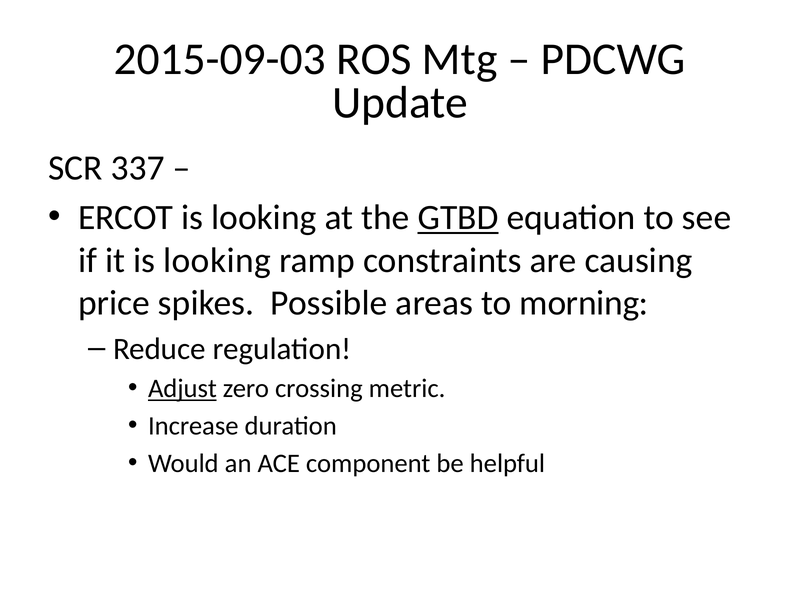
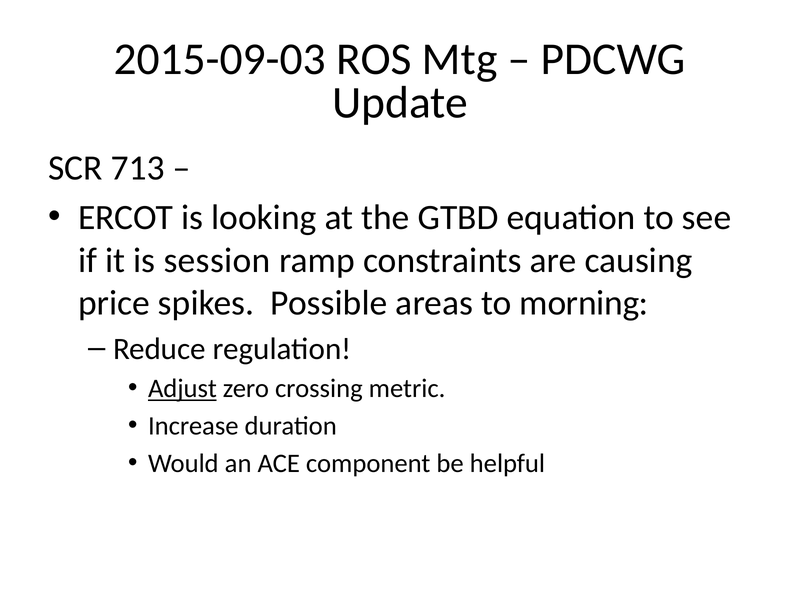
337: 337 -> 713
GTBD underline: present -> none
it is looking: looking -> session
